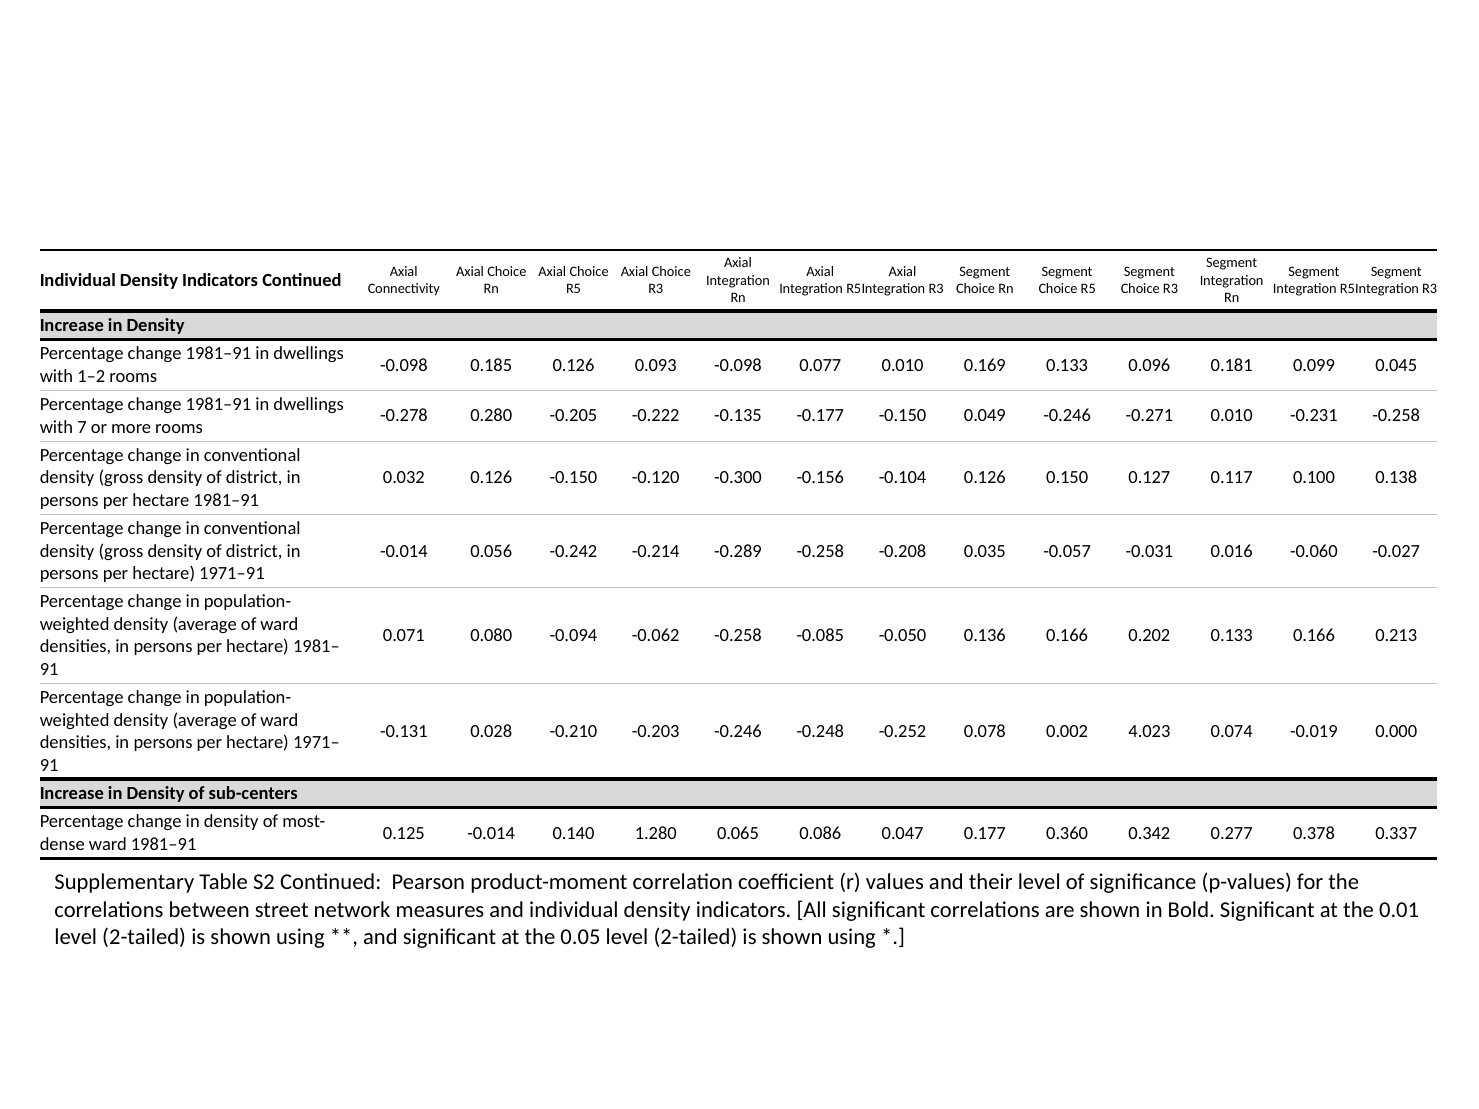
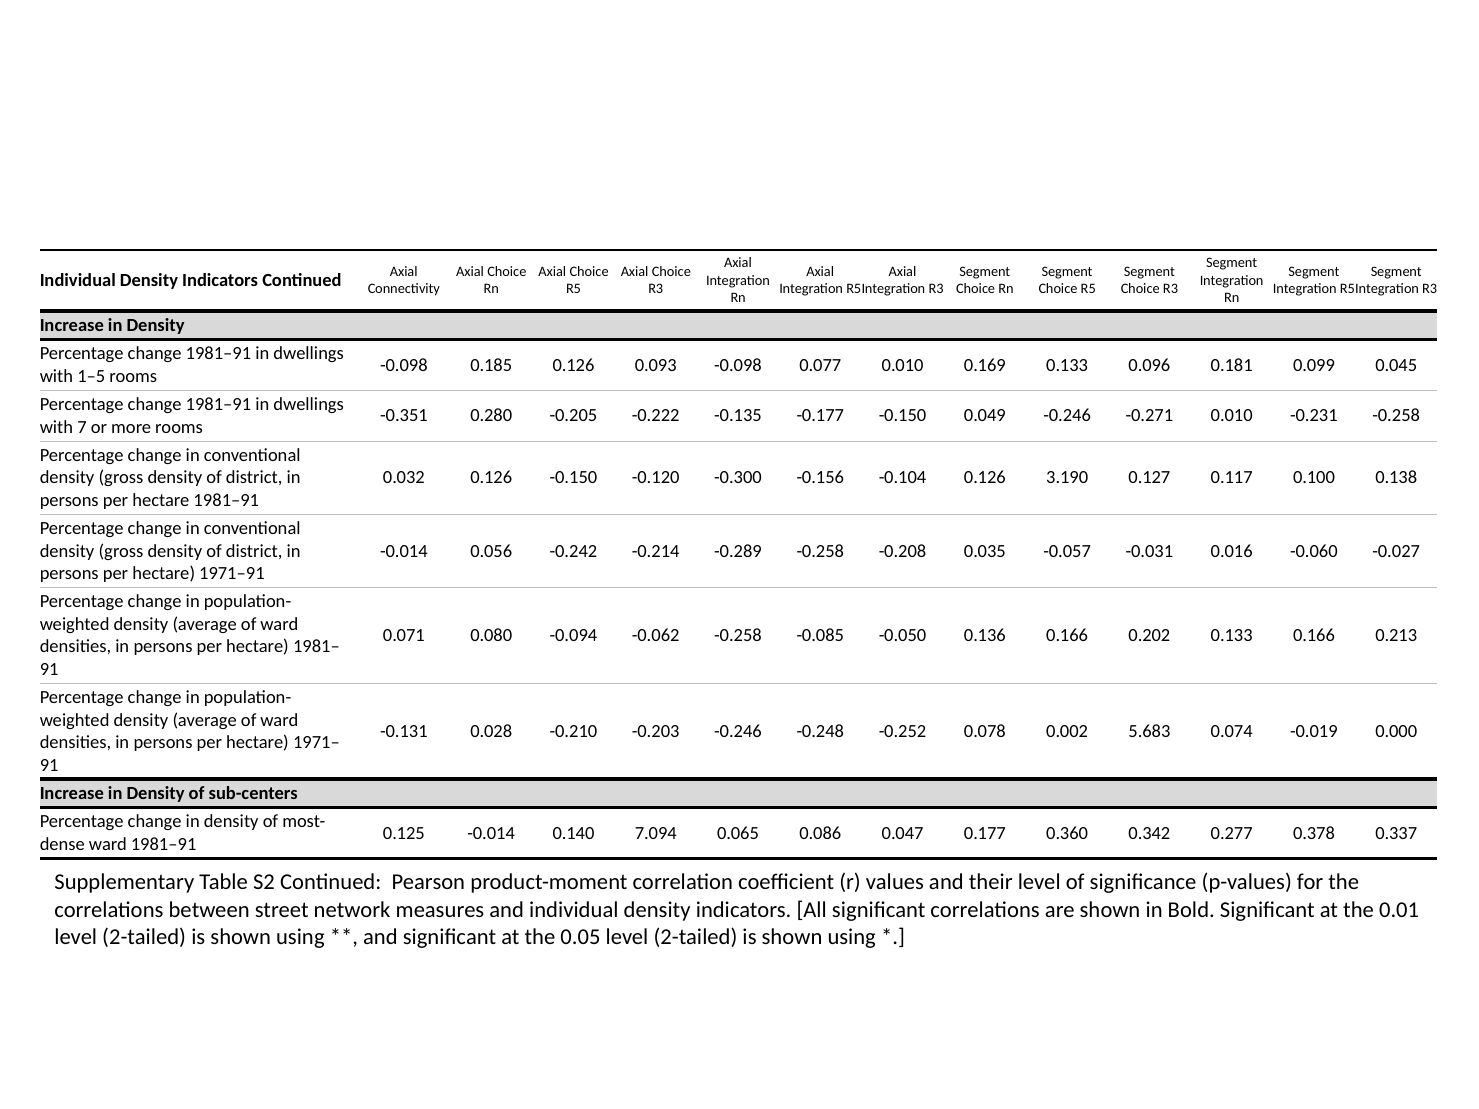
1–2: 1–2 -> 1–5
-0.278: -0.278 -> -0.351
0.150: 0.150 -> 3.190
4.023: 4.023 -> 5.683
1.280: 1.280 -> 7.094
